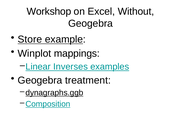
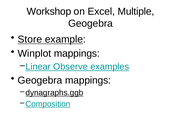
Without: Without -> Multiple
Inverses: Inverses -> Observe
Geogebra treatment: treatment -> mappings
